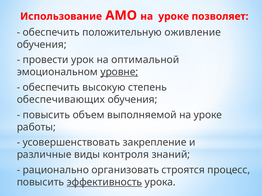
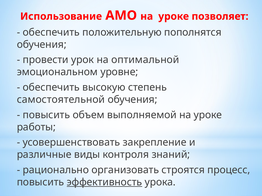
оживление: оживление -> пополнятся
уровне underline: present -> none
обеспечивающих: обеспечивающих -> самостоятельной
